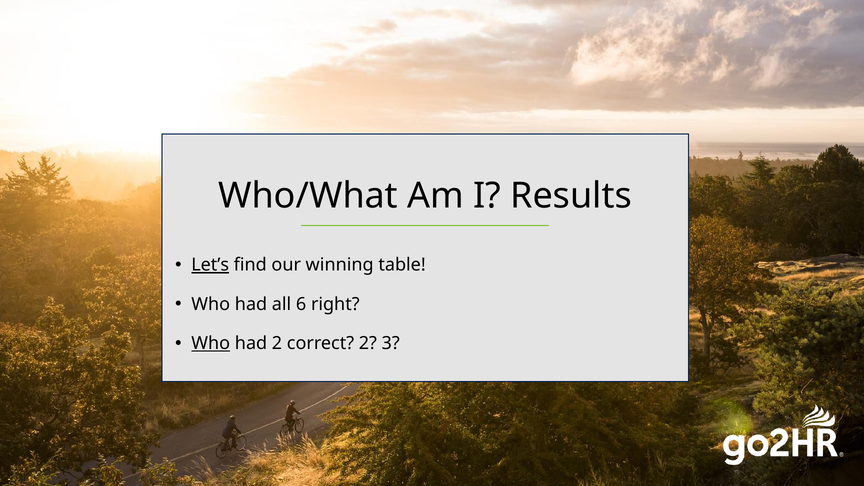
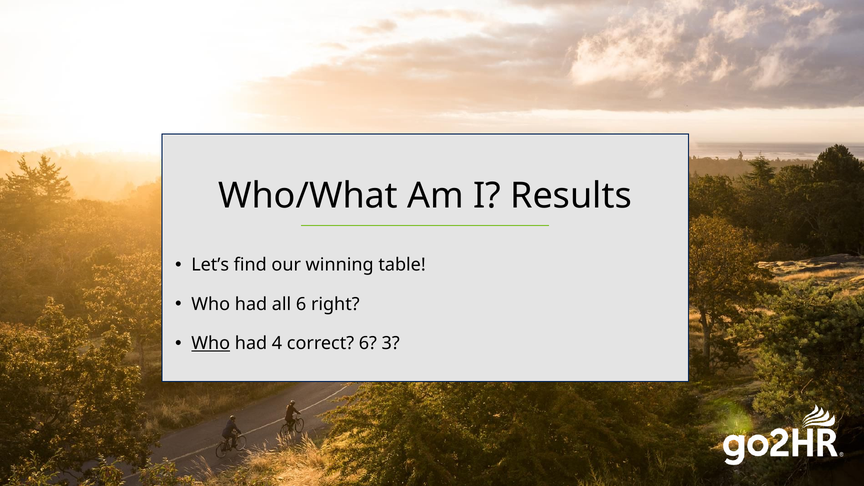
Let’s underline: present -> none
had 2: 2 -> 4
correct 2: 2 -> 6
